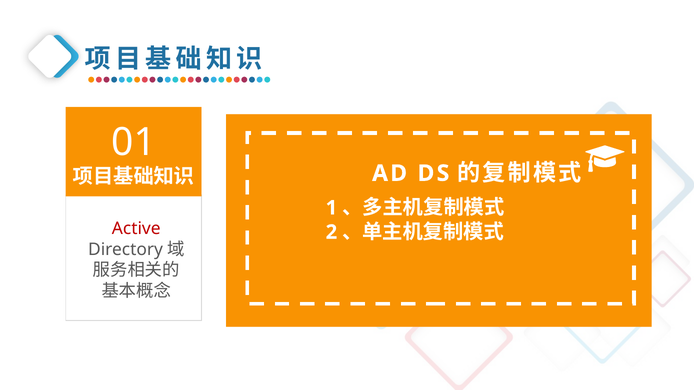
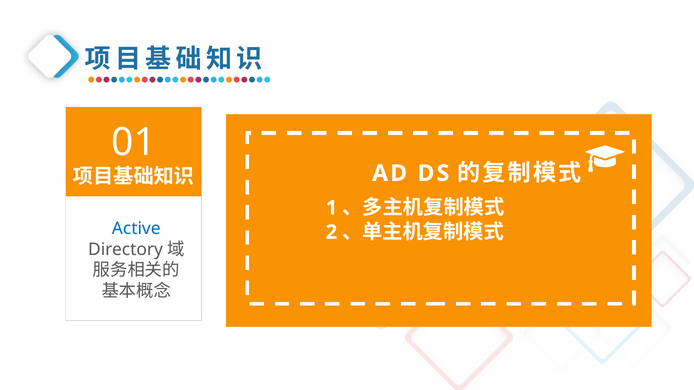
Active colour: red -> blue
